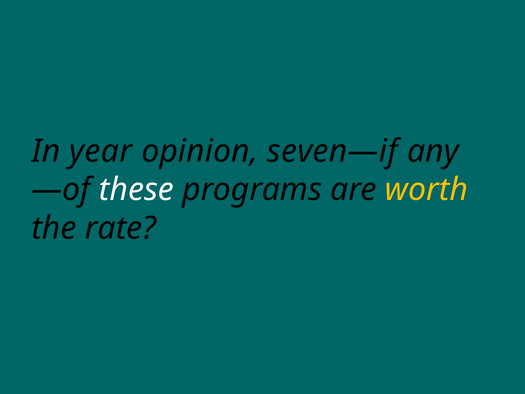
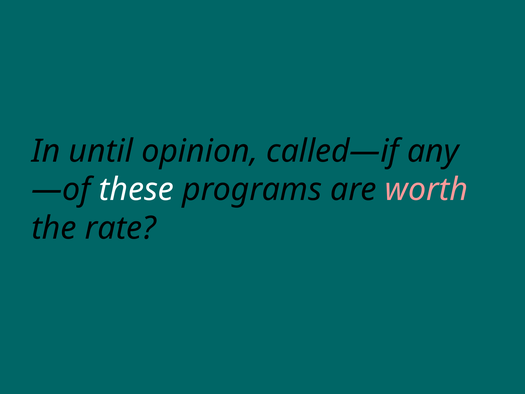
year: year -> until
seven—if: seven—if -> called—if
worth colour: yellow -> pink
